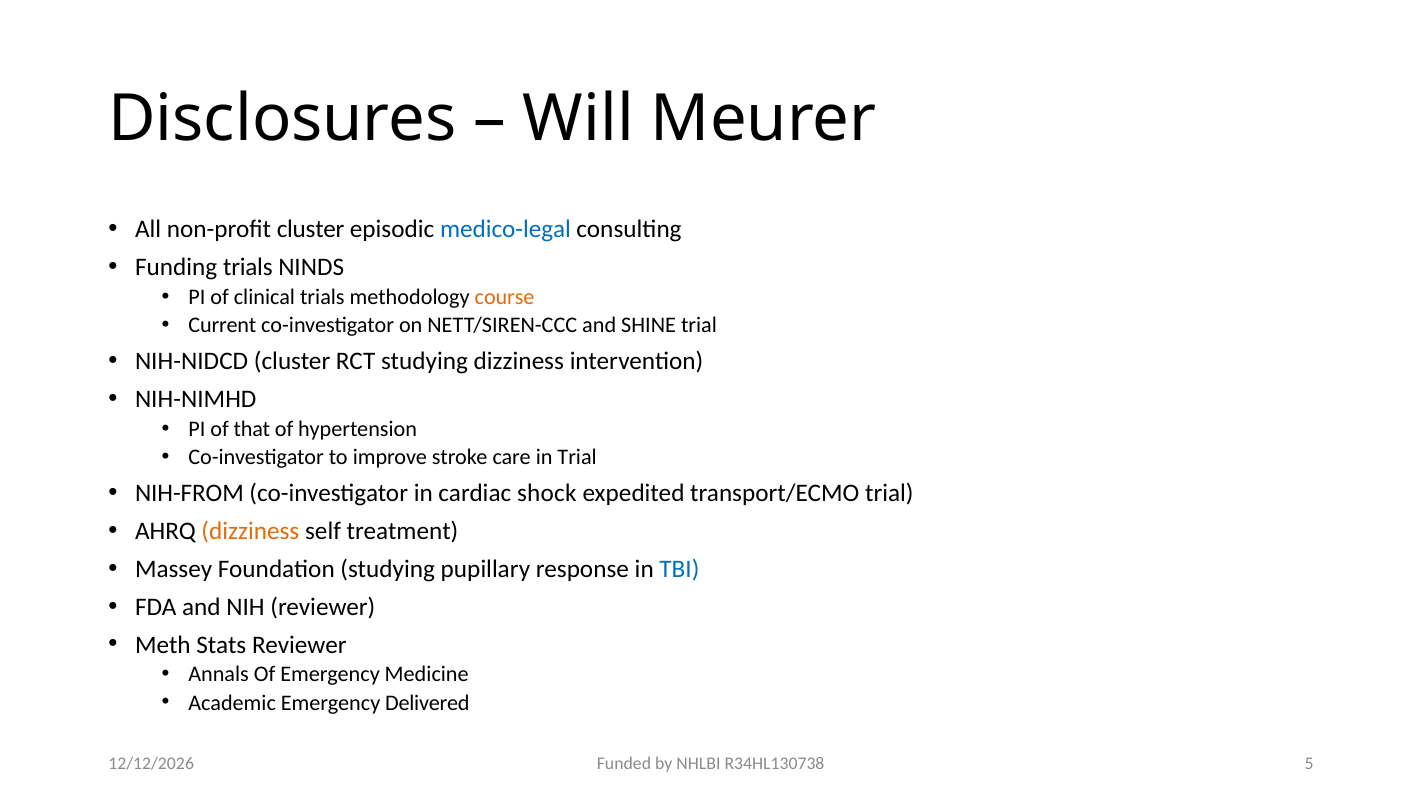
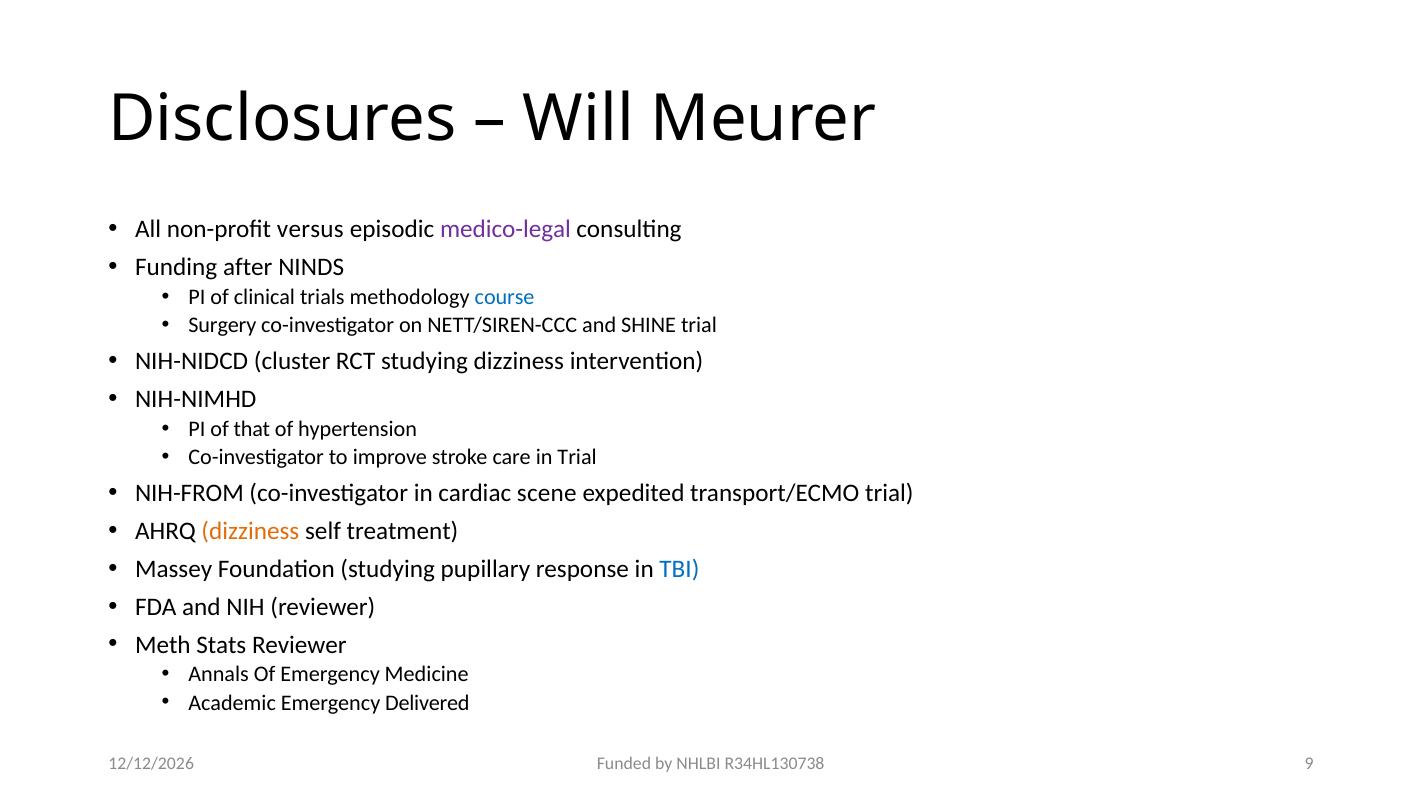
non-profit cluster: cluster -> versus
medico-legal colour: blue -> purple
Funding trials: trials -> after
course colour: orange -> blue
Current: Current -> Surgery
shock: shock -> scene
5: 5 -> 9
